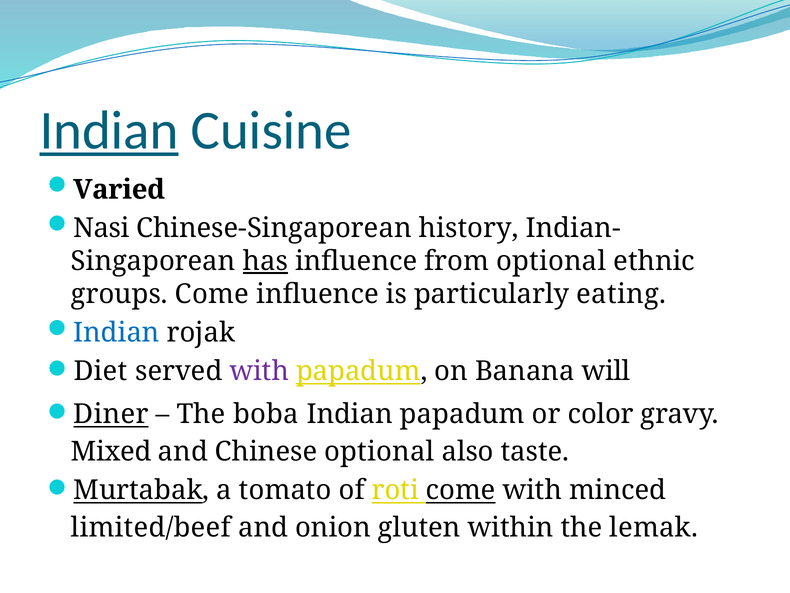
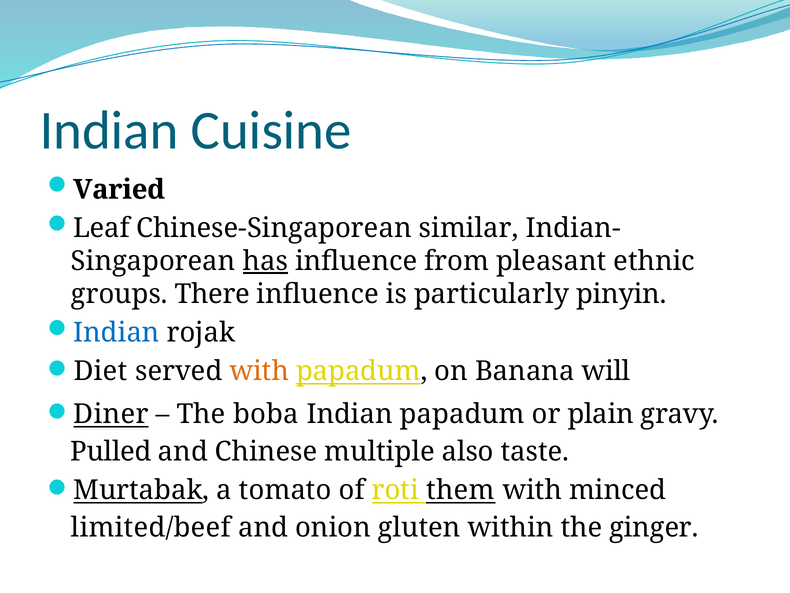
Indian at (109, 130) underline: present -> none
Nasi: Nasi -> Leaf
history: history -> similar
from optional: optional -> pleasant
groups Come: Come -> There
eating: eating -> pinyin
with at (259, 371) colour: purple -> orange
color: color -> plain
Mixed: Mixed -> Pulled
Chinese optional: optional -> multiple
roti come: come -> them
lemak: lemak -> ginger
